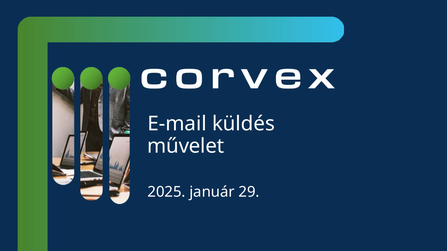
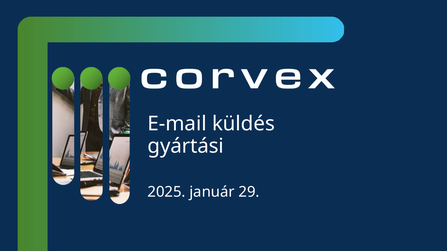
művelet: művelet -> gyártási
